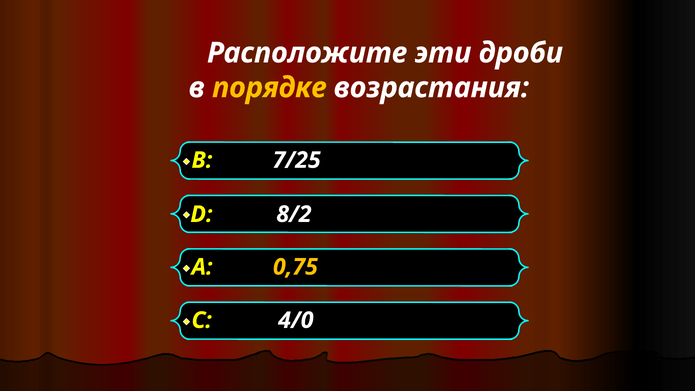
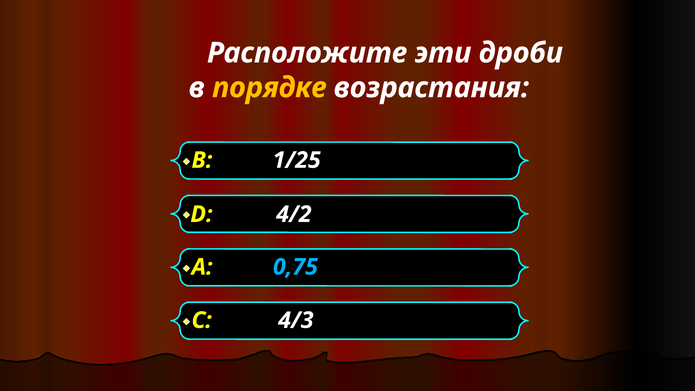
7/25: 7/25 -> 1/25
8/2: 8/2 -> 4/2
0,75 colour: yellow -> light blue
4/0: 4/0 -> 4/3
